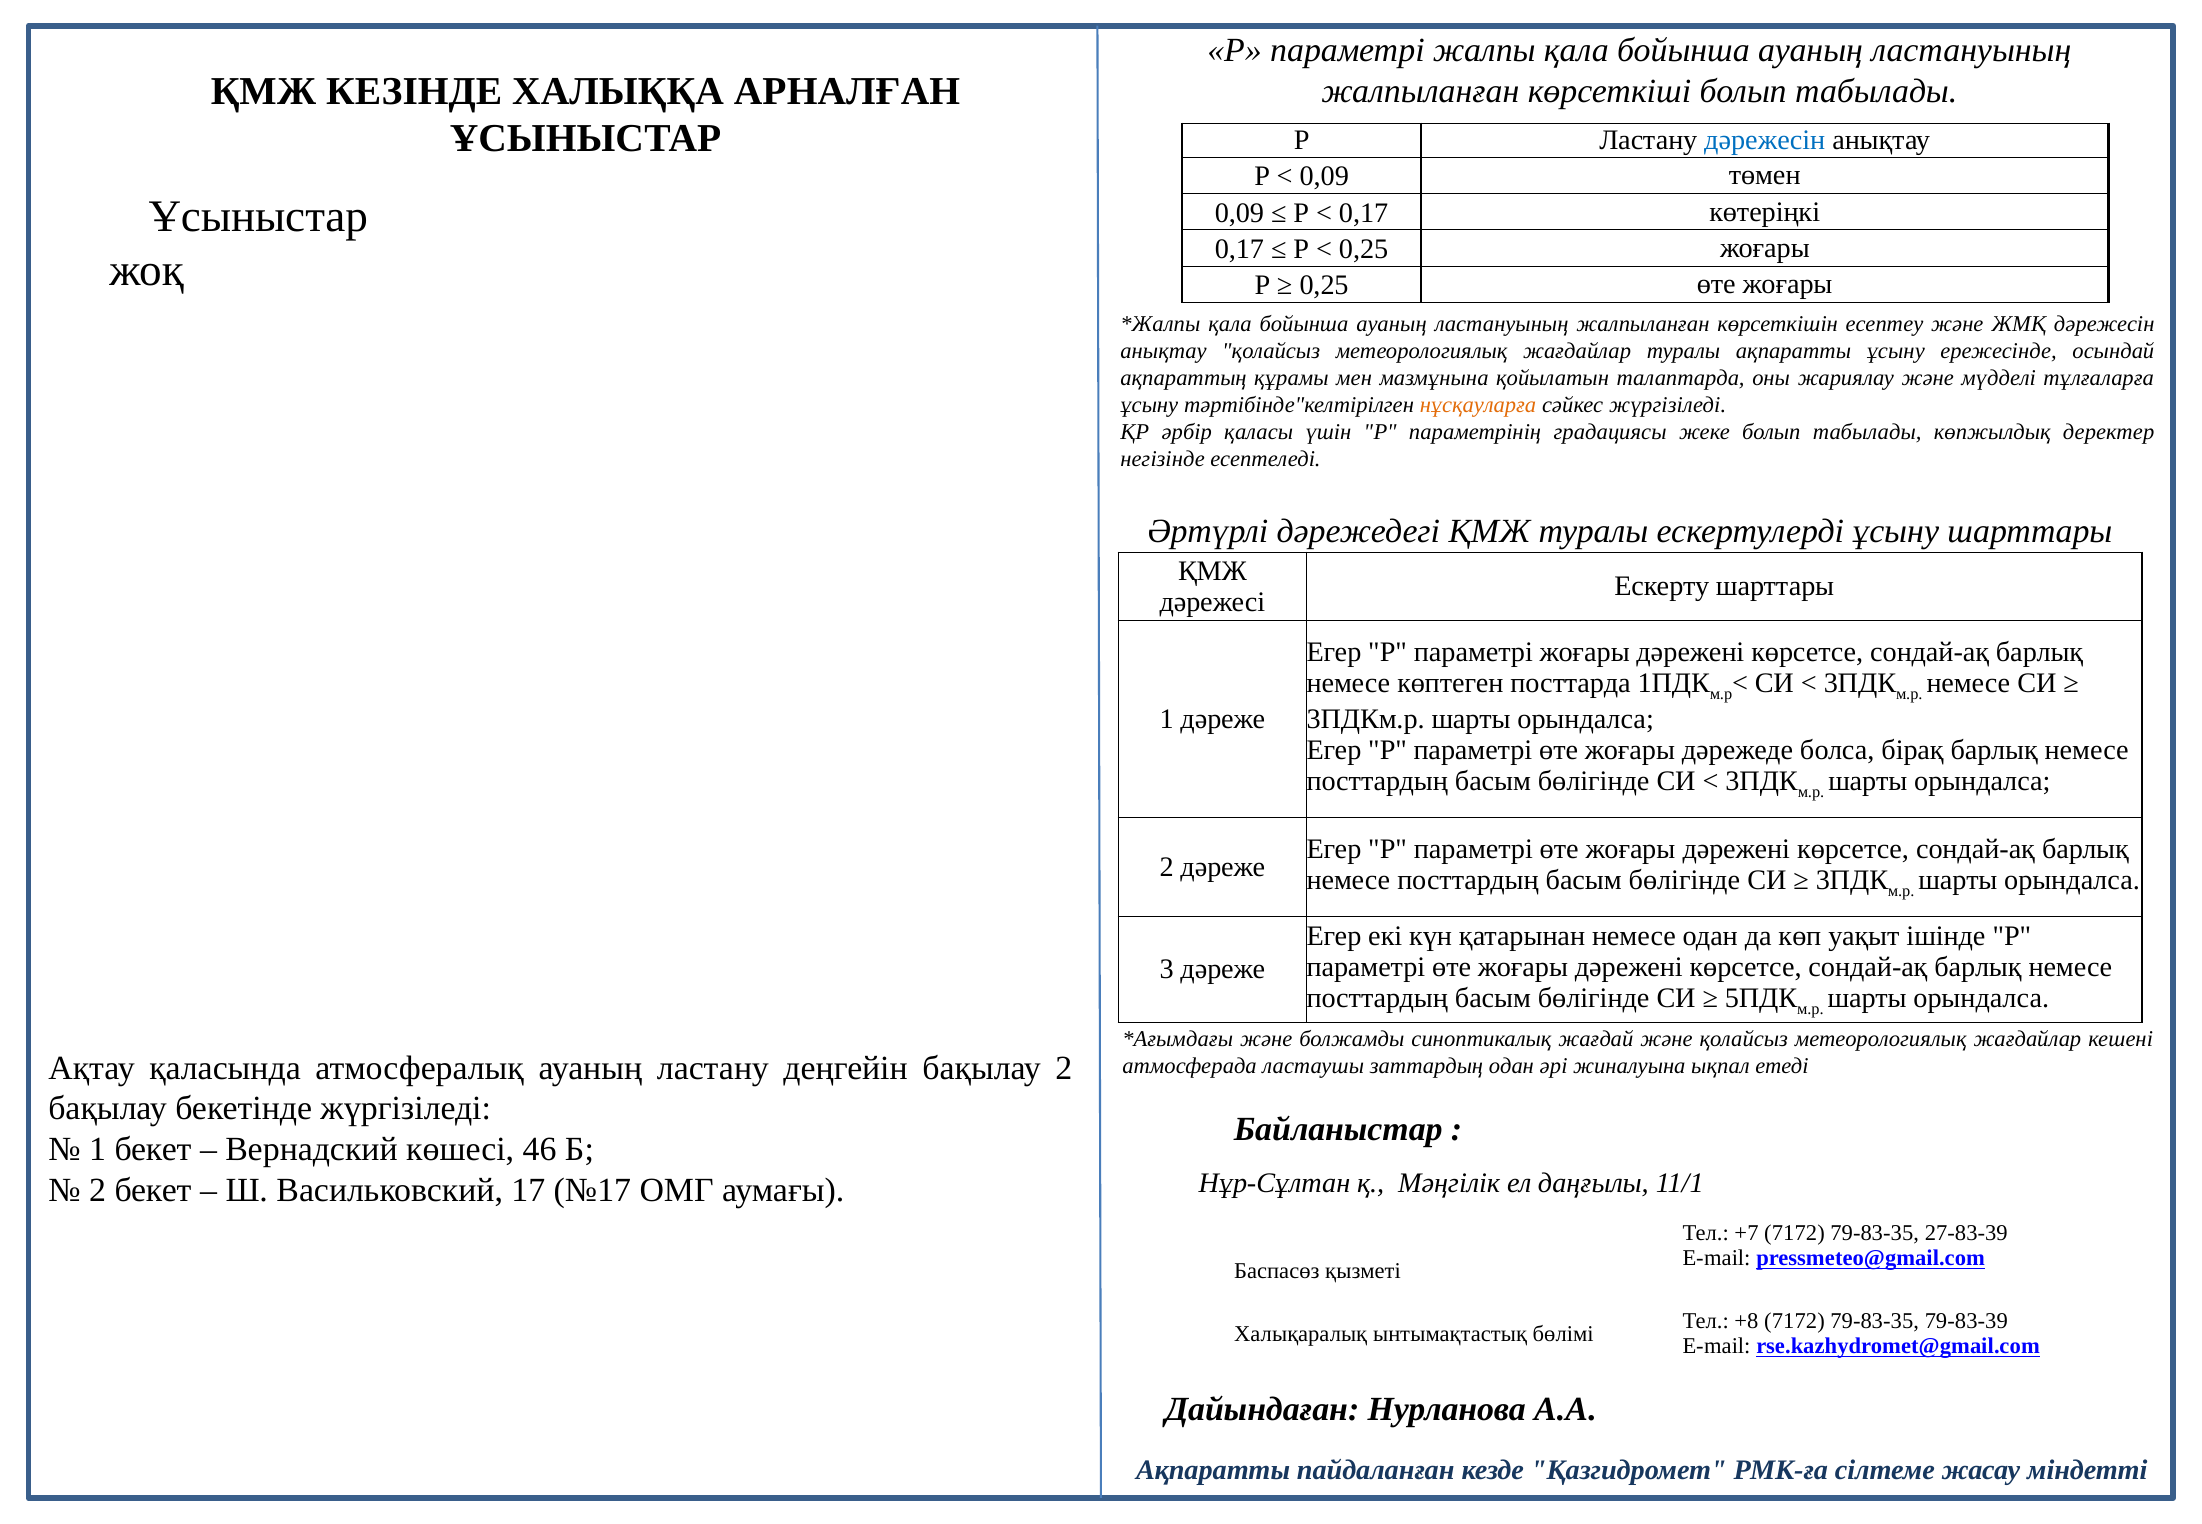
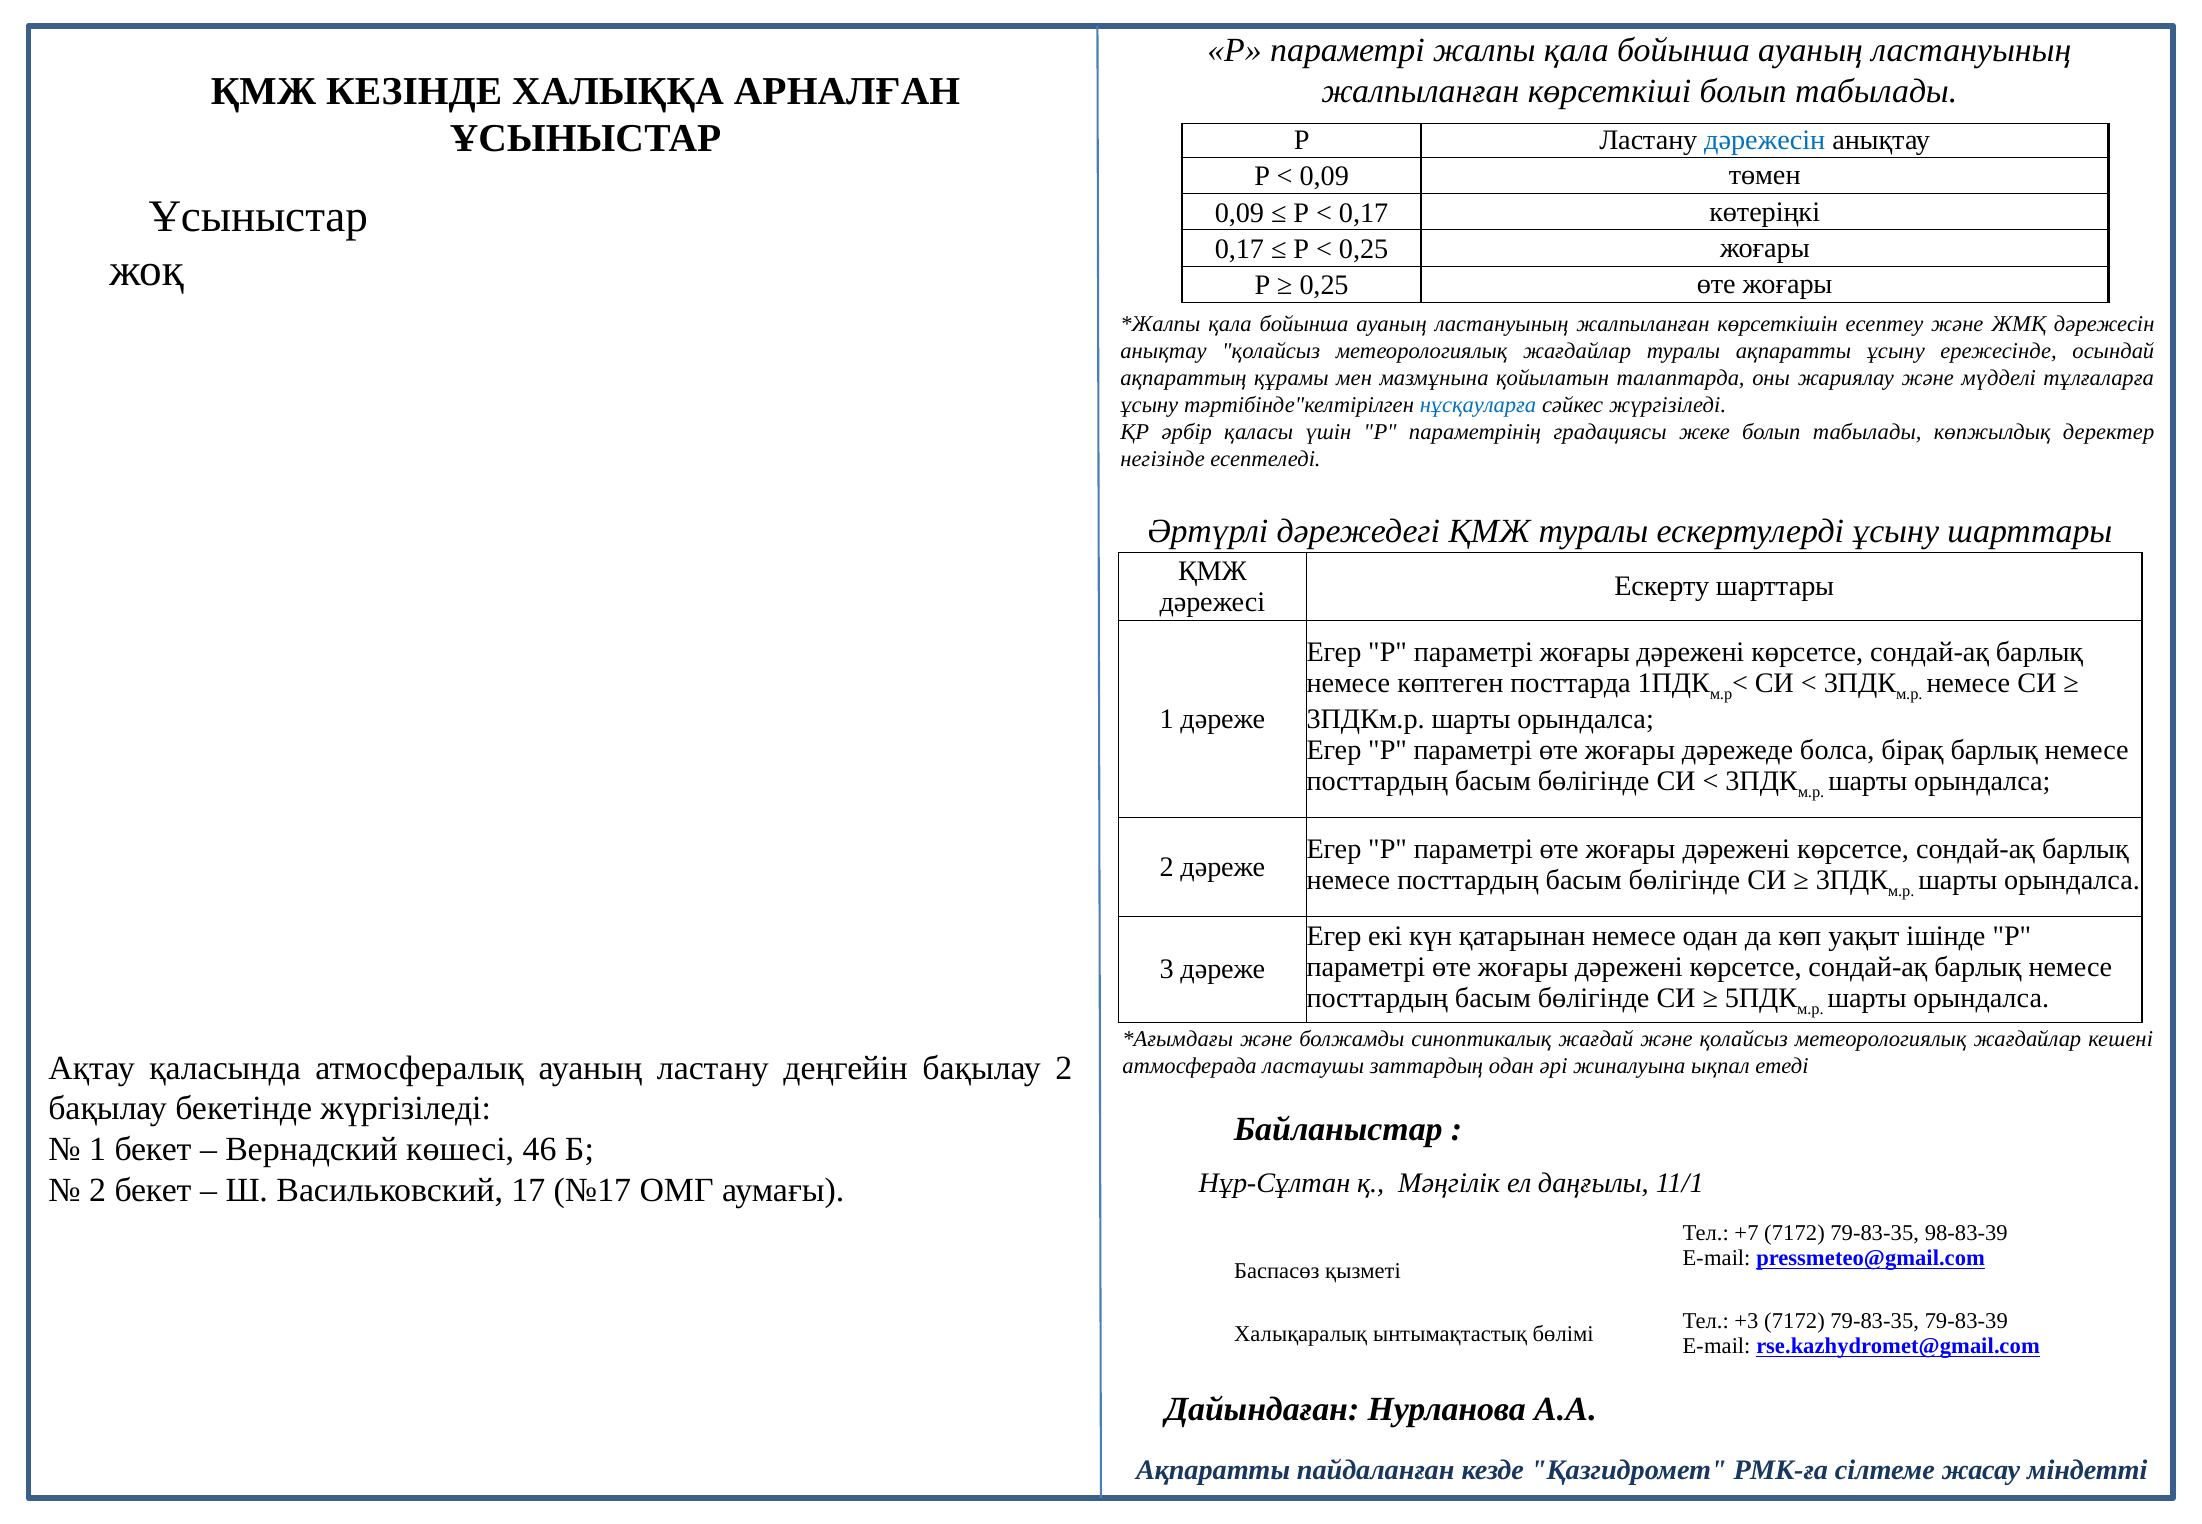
нұсқауларға colour: orange -> blue
27-83-39: 27-83-39 -> 98-83-39
+8: +8 -> +3
